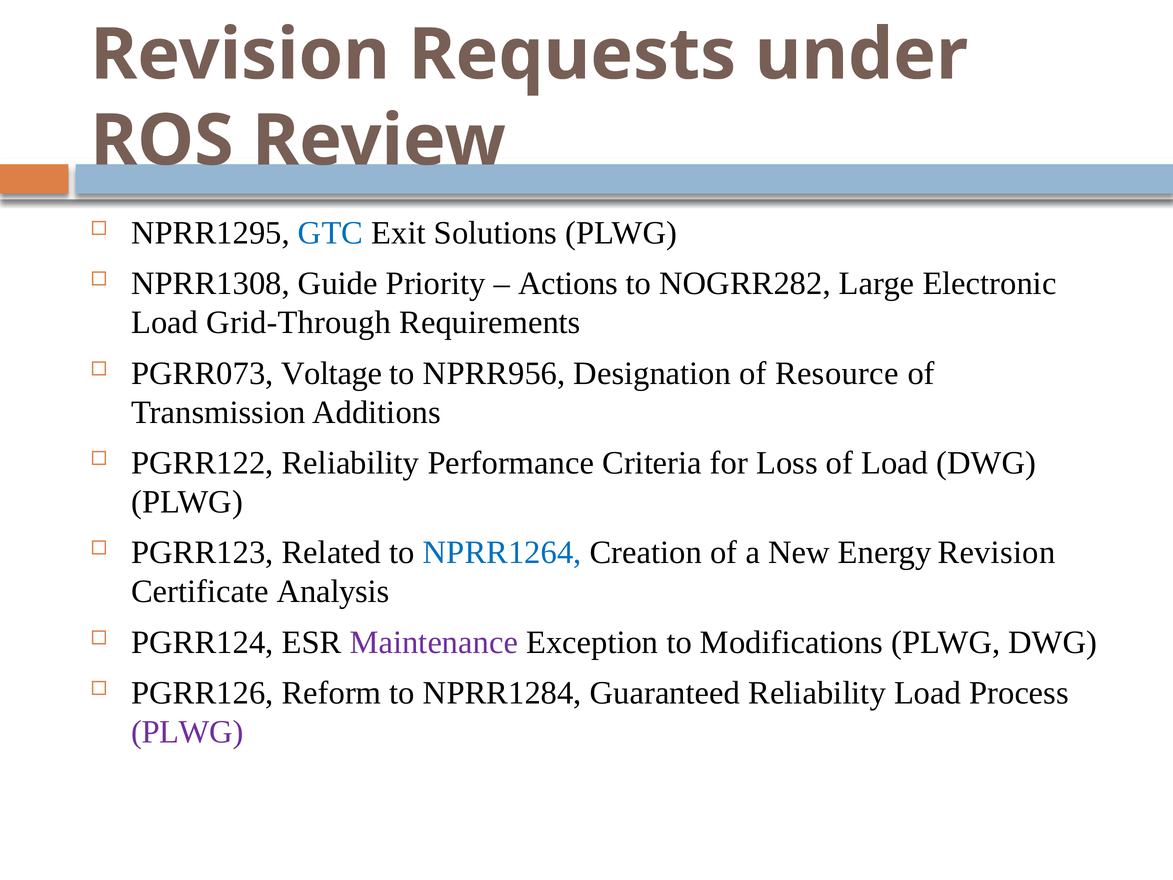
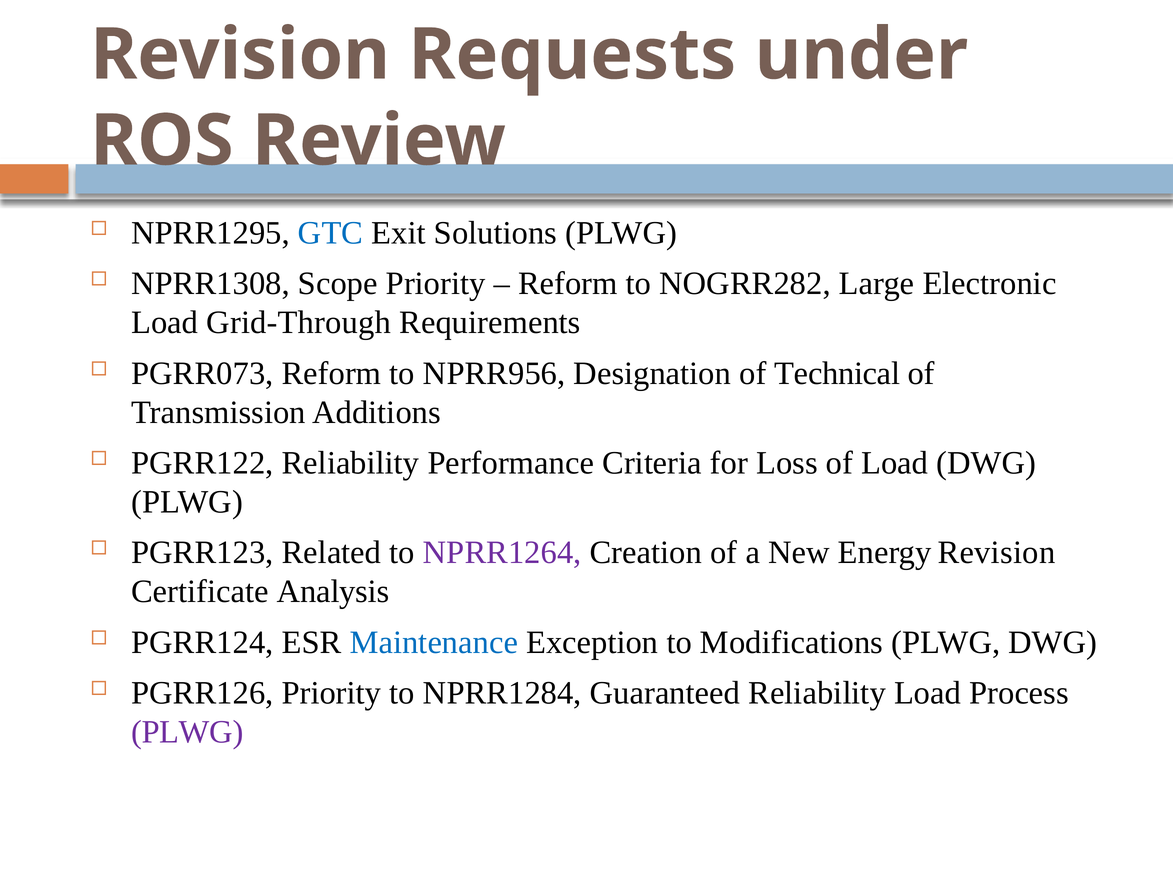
Guide: Guide -> Scope
Actions at (568, 284): Actions -> Reform
PGRR073 Voltage: Voltage -> Reform
Resource: Resource -> Technical
NPRR1264 colour: blue -> purple
Maintenance colour: purple -> blue
PGRR126 Reform: Reform -> Priority
